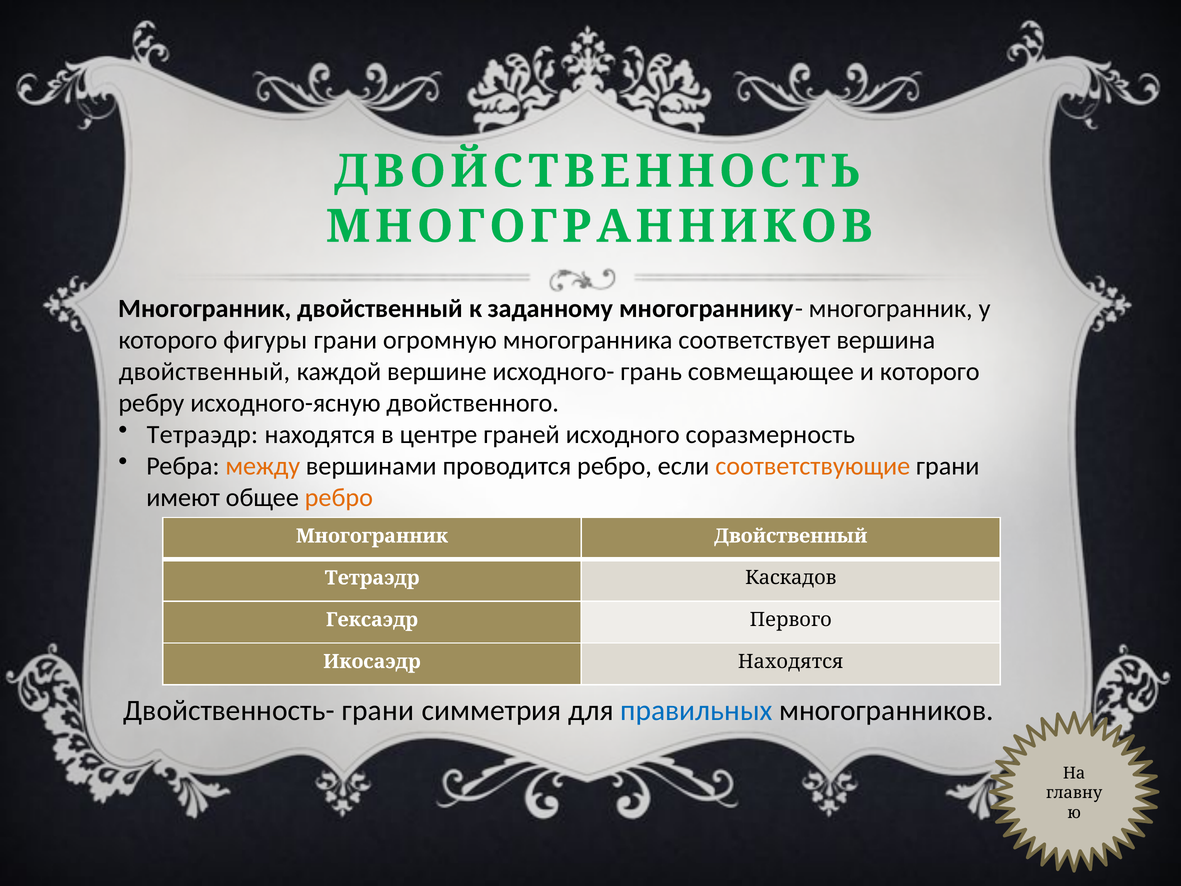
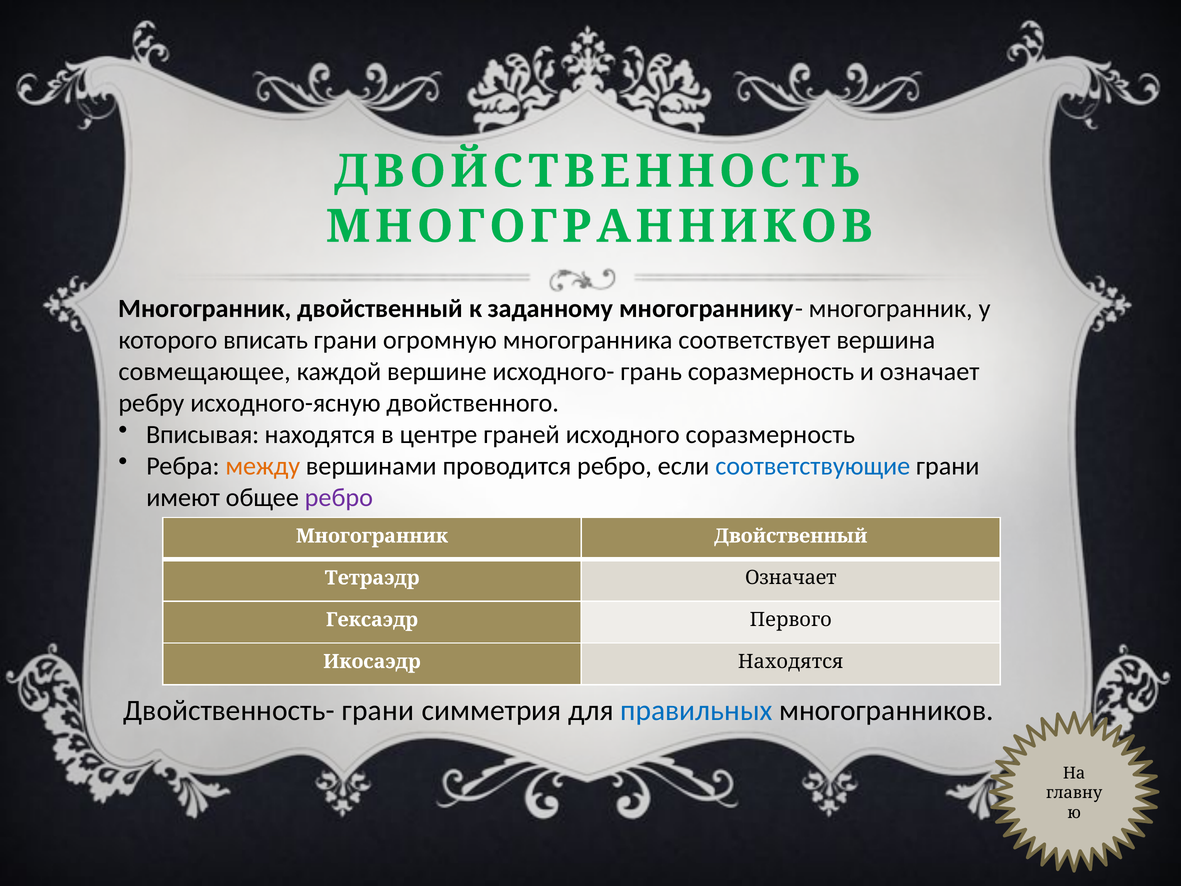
фигуры: фигуры -> вписать
двойственный at (204, 371): двойственный -> совмещающее
грань совмещающее: совмещающее -> соразмерность
и которого: которого -> означает
Тетраэдр at (202, 434): Тетраэдр -> Вписывая
соответствующие colour: orange -> blue
ребро at (339, 497) colour: orange -> purple
Тетраэдр Каскадов: Каскадов -> Означает
